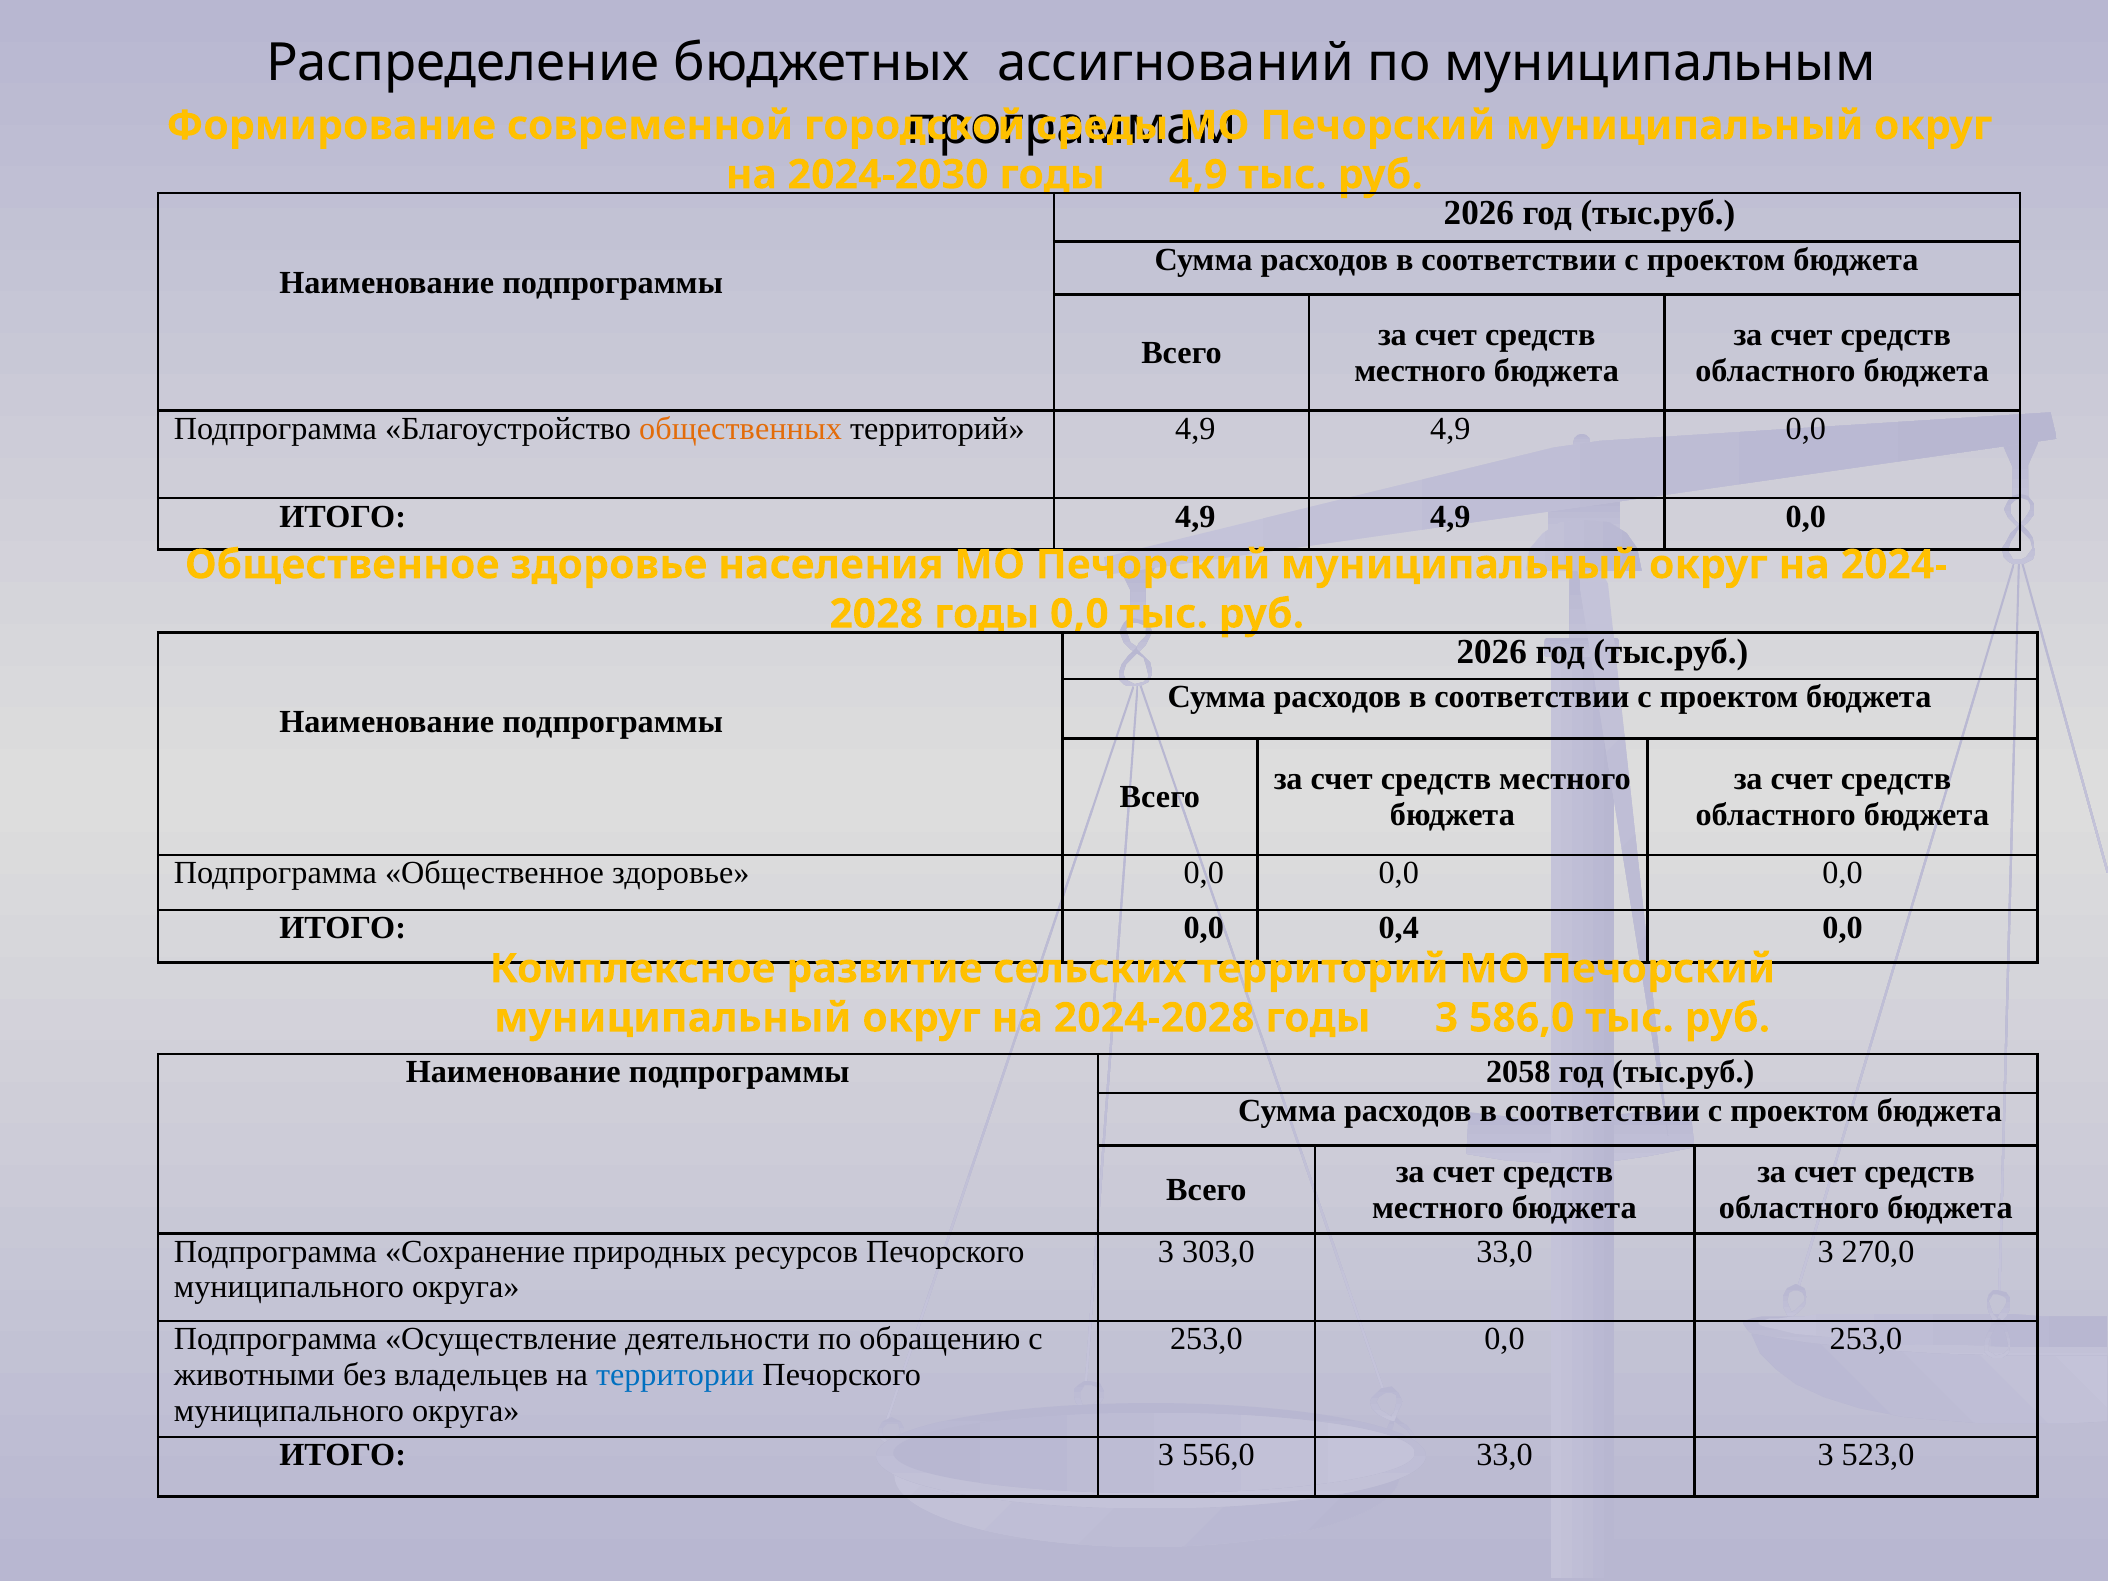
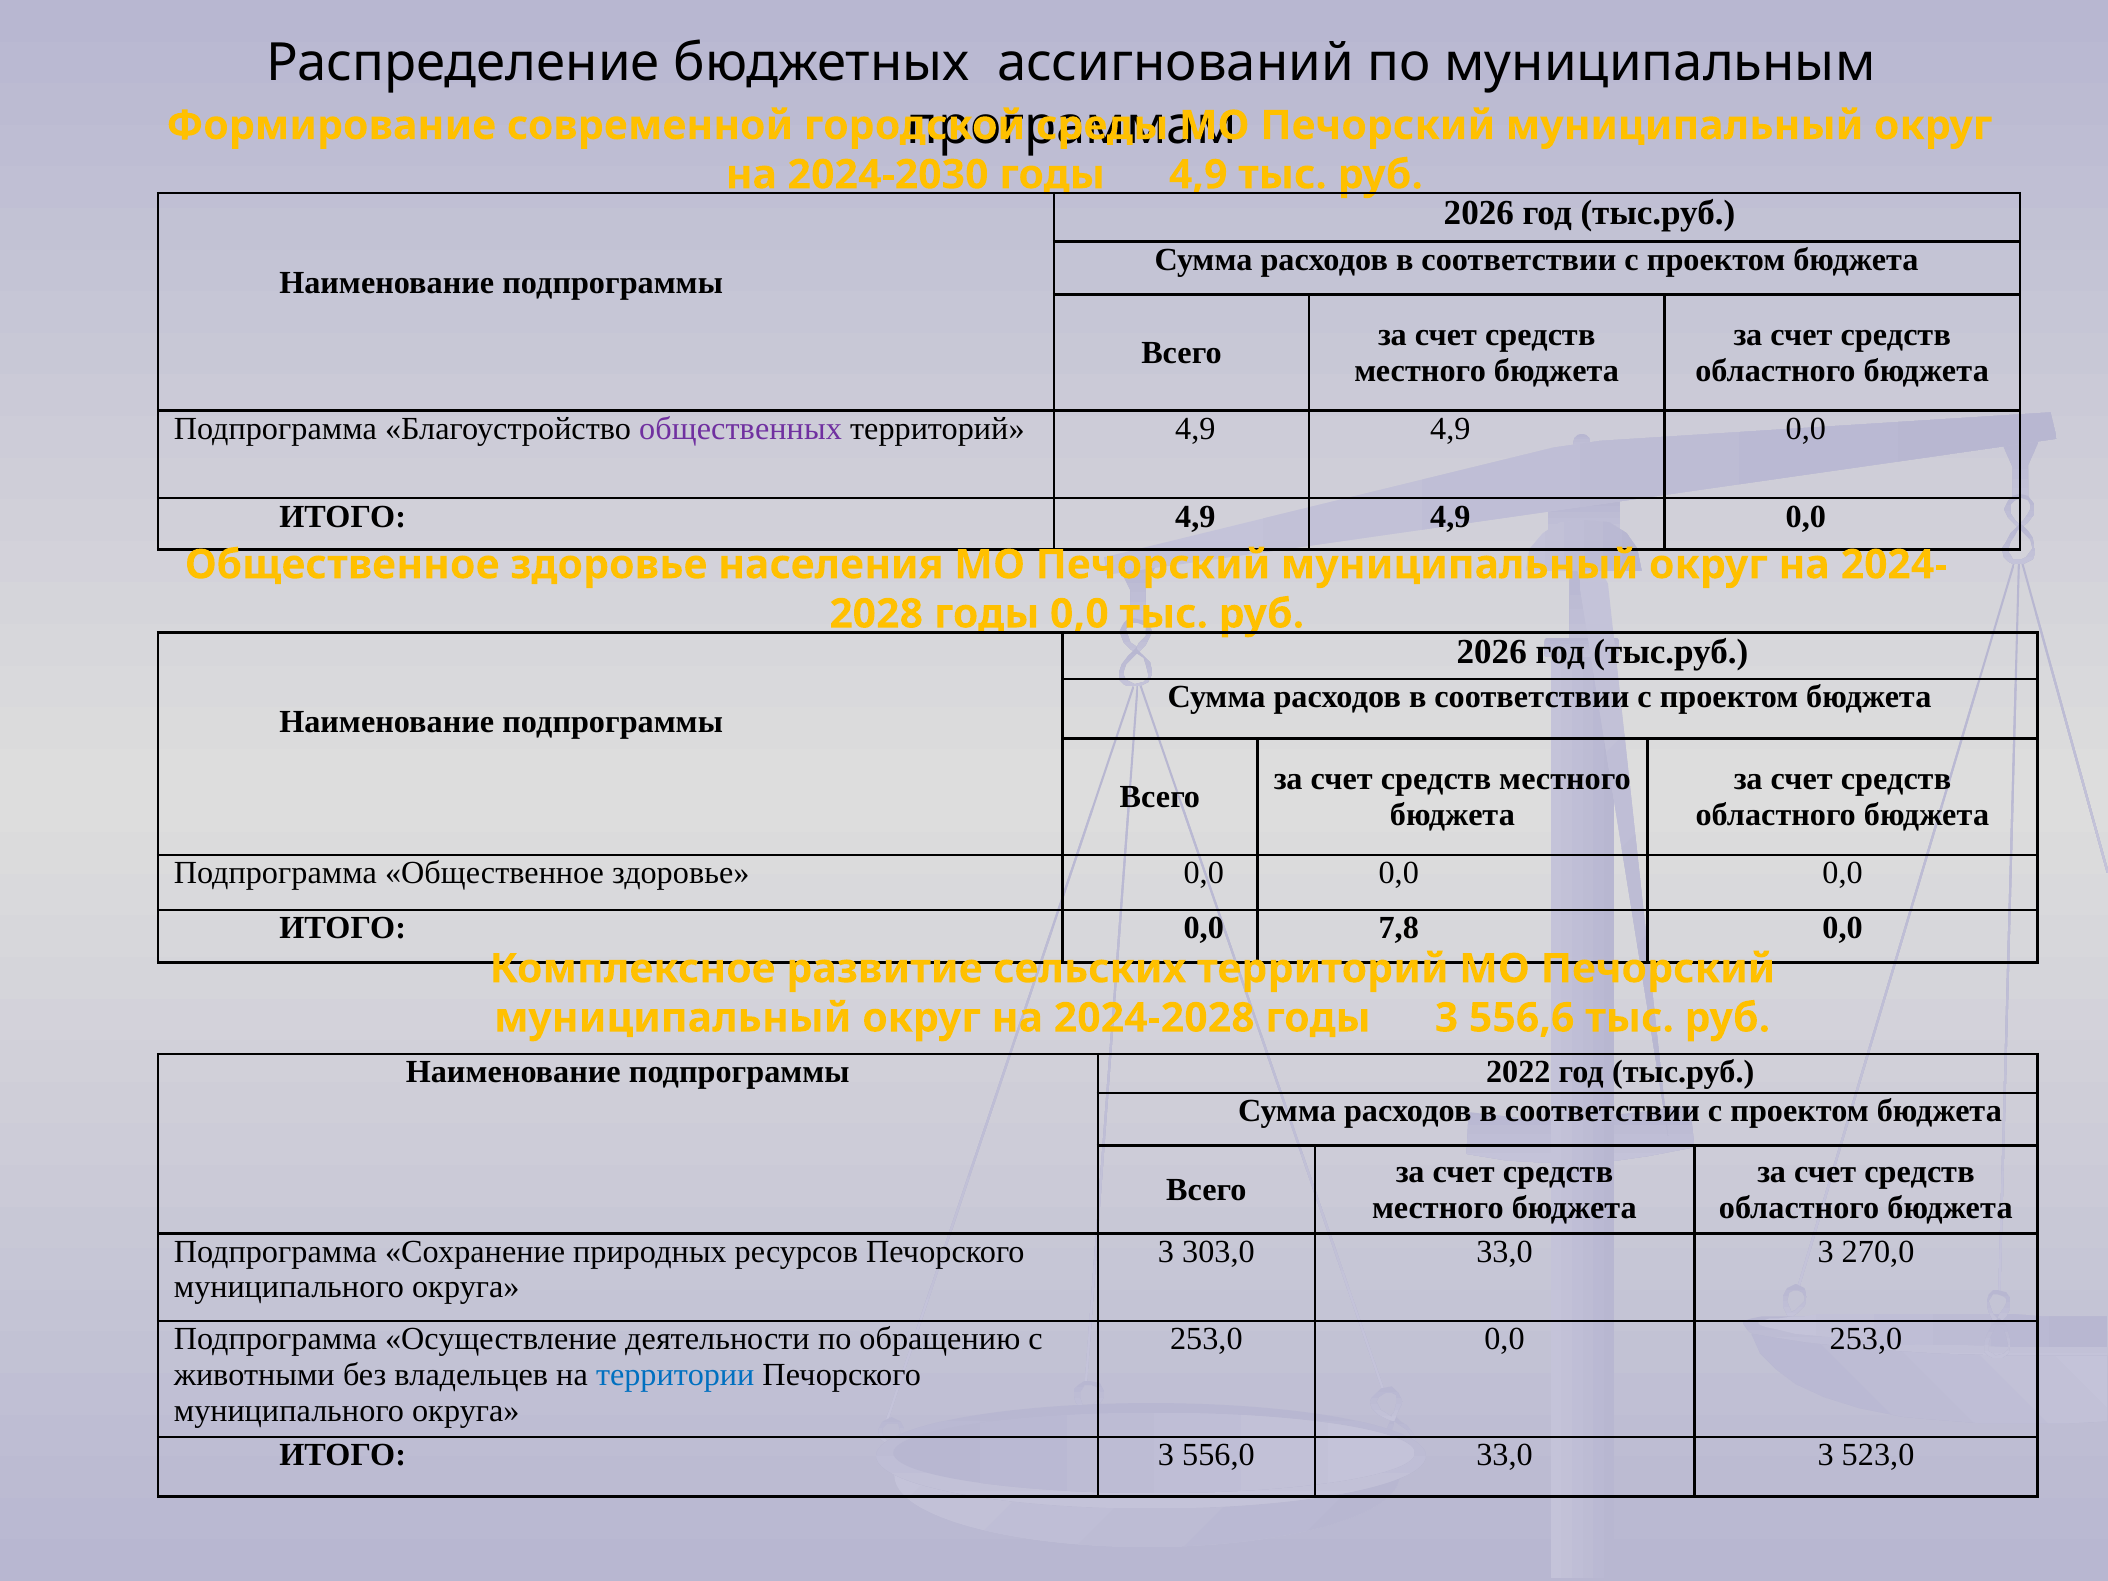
общественных colour: orange -> purple
0,4: 0,4 -> 7,8
586,0: 586,0 -> 556,6
2058: 2058 -> 2022
